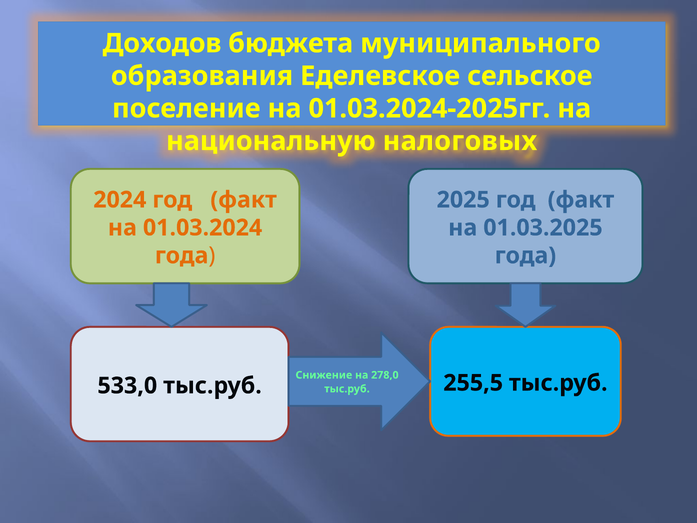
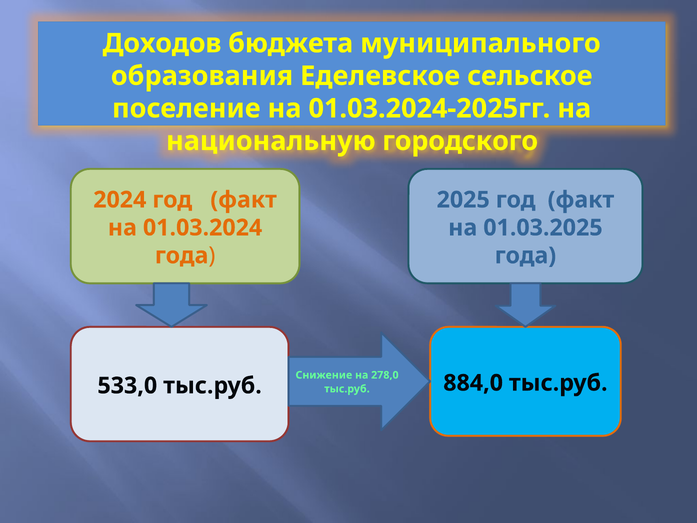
налоговых: налоговых -> городского
255,5: 255,5 -> 884,0
